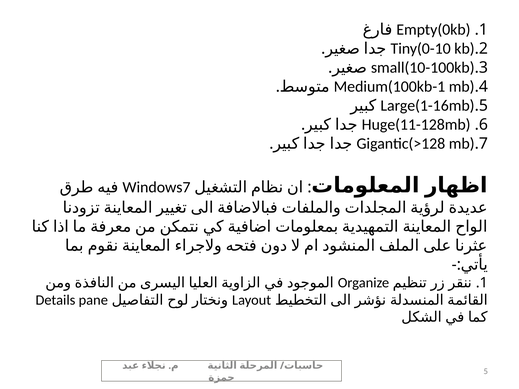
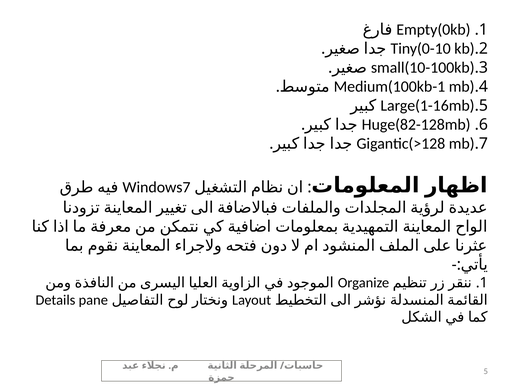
Huge(11-128mb: Huge(11-128mb -> Huge(82-128mb
